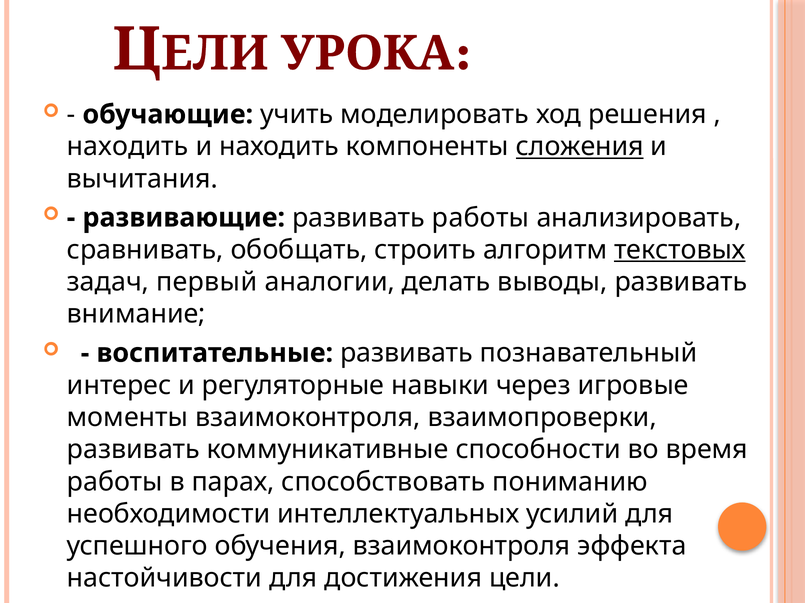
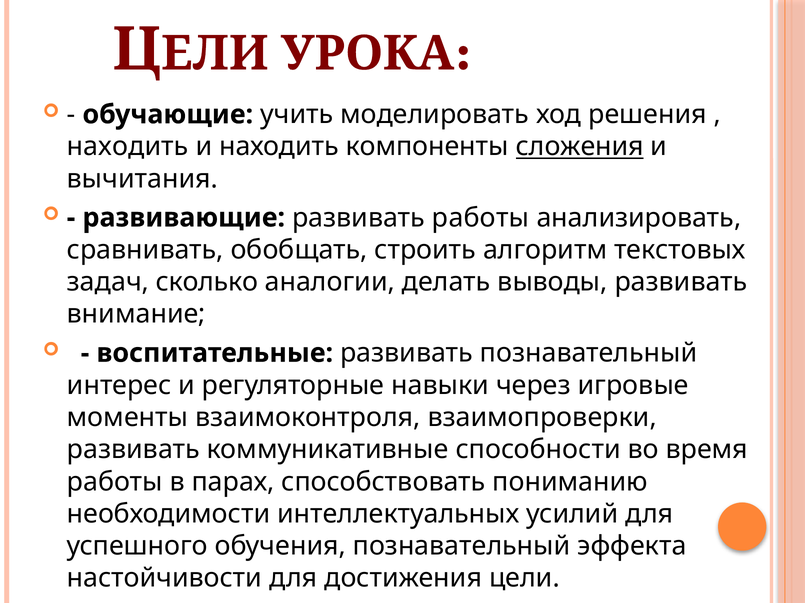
текстовых underline: present -> none
первый: первый -> сколько
обучения взаимоконтроля: взаимоконтроля -> познавательный
